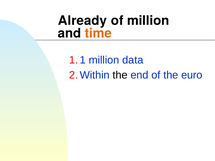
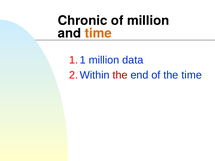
Already: Already -> Chronic
the at (120, 75) colour: black -> red
the euro: euro -> time
